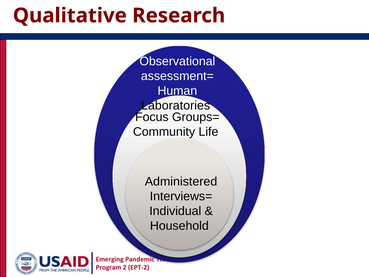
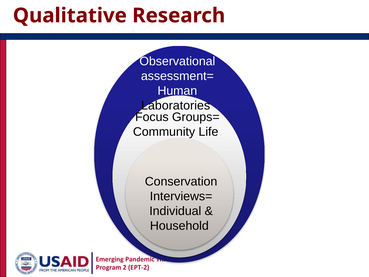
Administered: Administered -> Conservation
